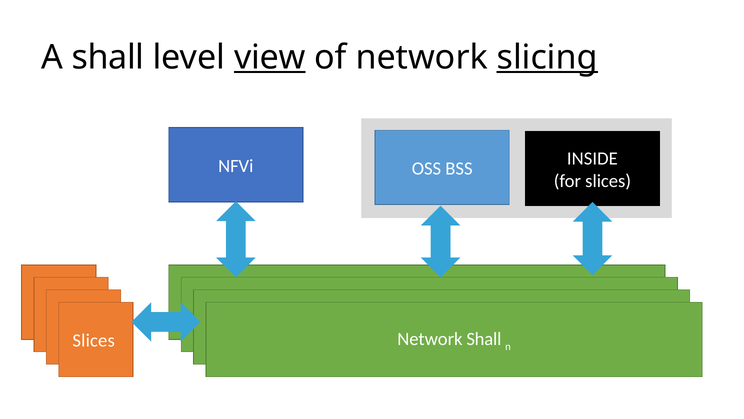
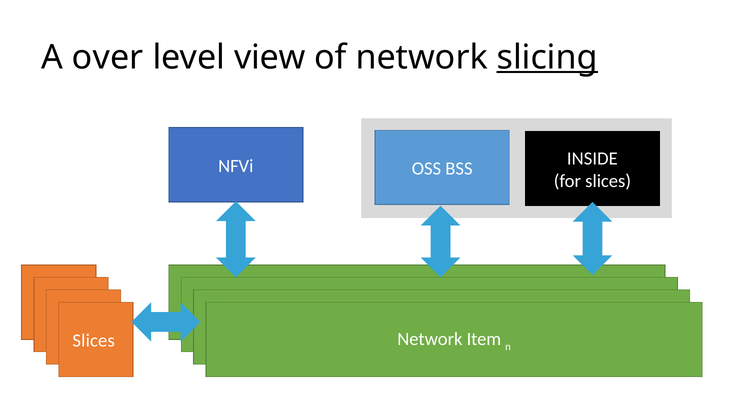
A shall: shall -> over
view underline: present -> none
Network Shall: Shall -> Item
